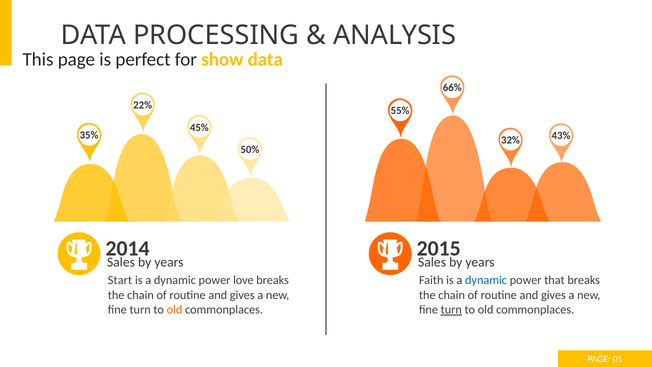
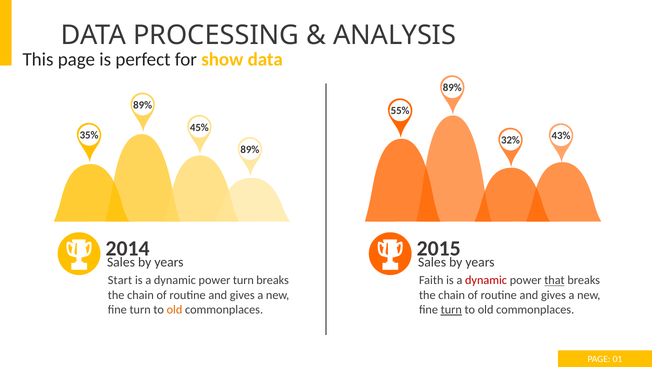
66% at (452, 88): 66% -> 89%
22% at (143, 105): 22% -> 89%
50% at (250, 149): 50% -> 89%
power love: love -> turn
dynamic at (486, 280) colour: blue -> red
that underline: none -> present
